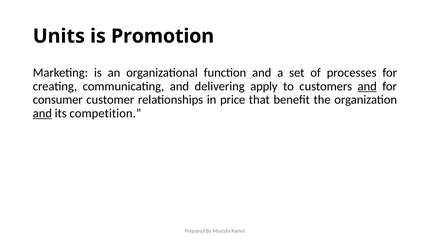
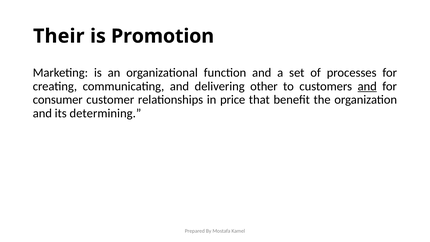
Units: Units -> Their
apply: apply -> other
and at (42, 113) underline: present -> none
competition: competition -> determining
